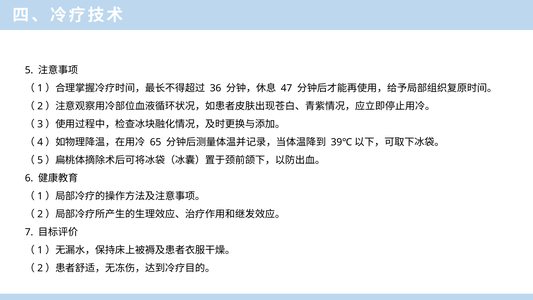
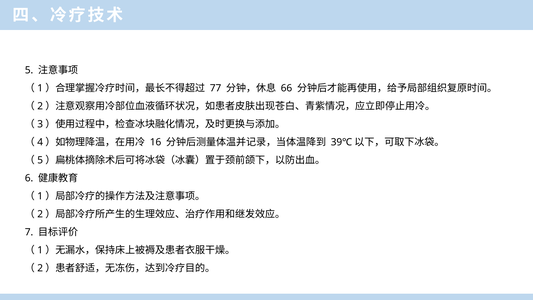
36: 36 -> 77
47: 47 -> 66
65: 65 -> 16
